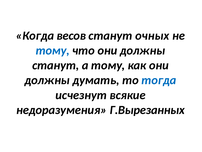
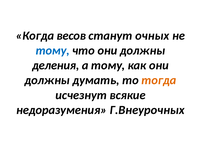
станут at (56, 65): станут -> деления
тогда colour: blue -> orange
Г.Вырезанных: Г.Вырезанных -> Г.Внеурочных
